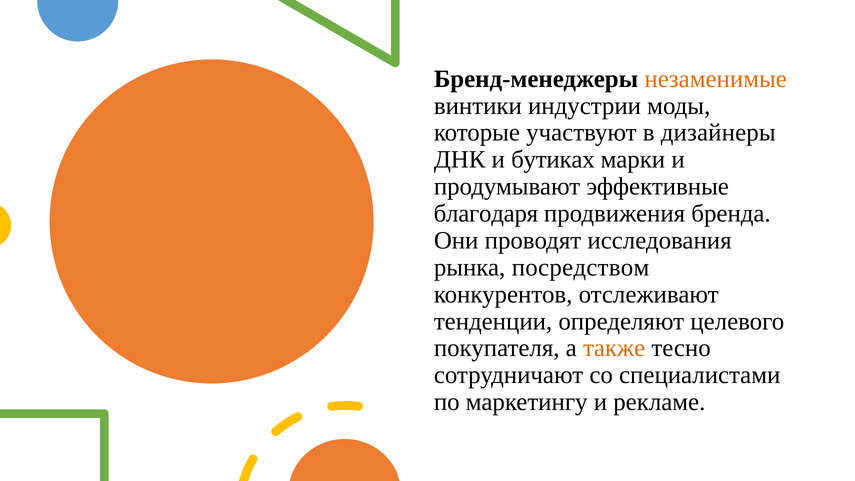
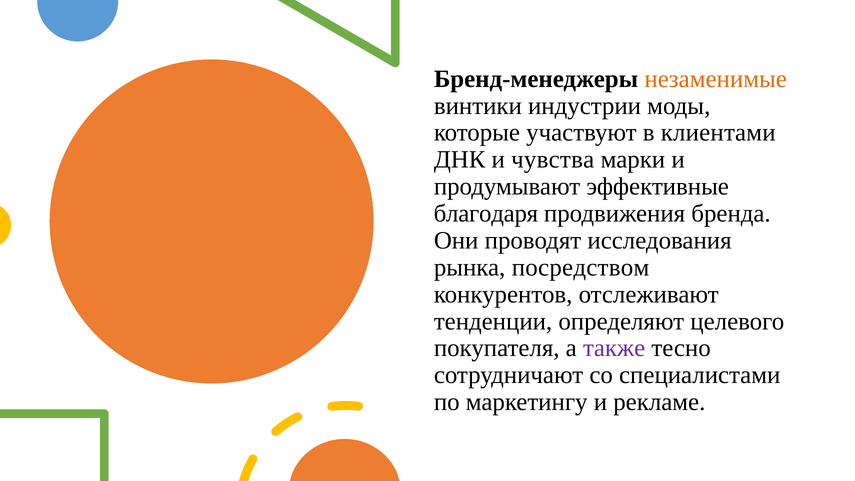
дизайнеры: дизайнеры -> клиентами
бутиках: бутиках -> чувства
также colour: orange -> purple
